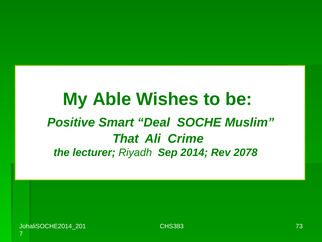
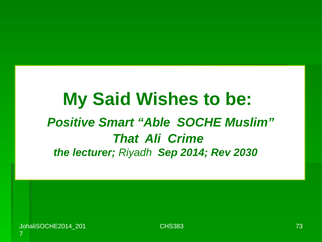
Able: Able -> Said
Deal: Deal -> Able
2078: 2078 -> 2030
